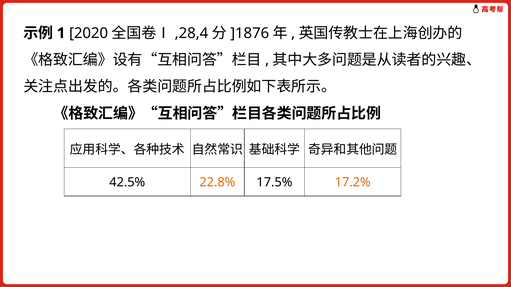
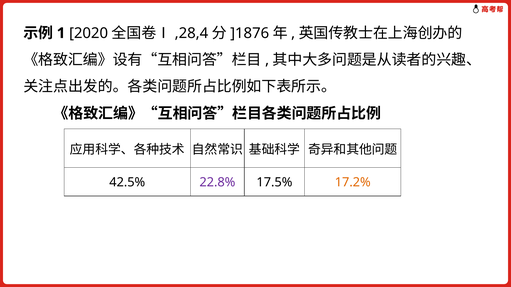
22.8% colour: orange -> purple
